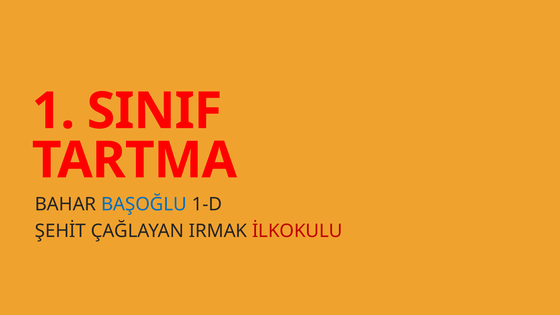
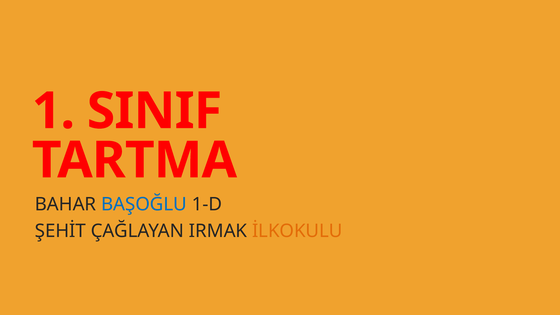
İLKOKULU colour: red -> orange
